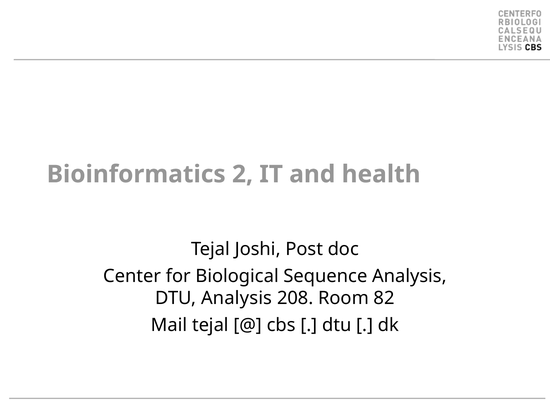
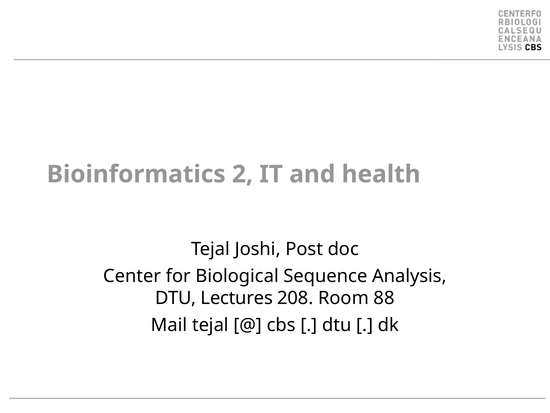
DTU Analysis: Analysis -> Lectures
82: 82 -> 88
